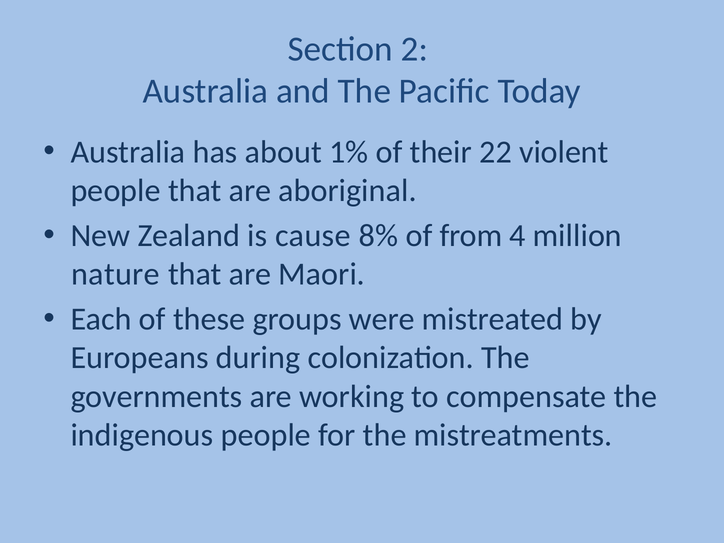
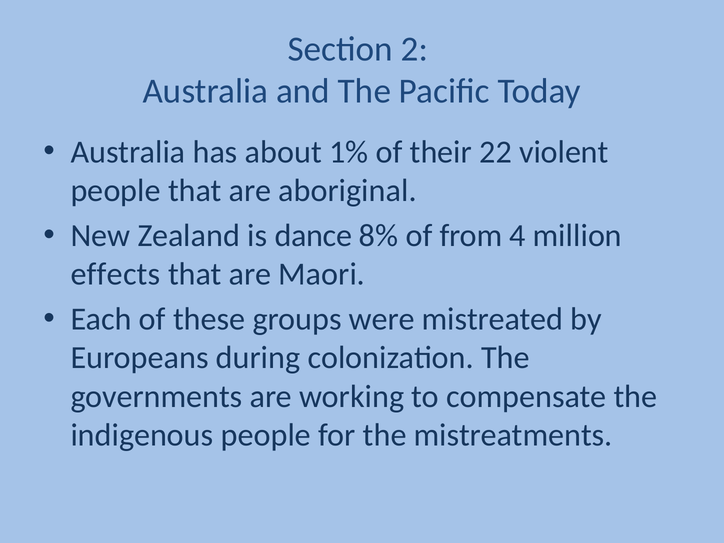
cause: cause -> dance
nature: nature -> effects
